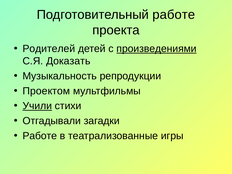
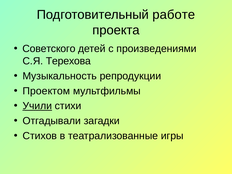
Родителей: Родителей -> Советского
произведениями underline: present -> none
Доказать: Доказать -> Терехова
Работе at (40, 136): Работе -> Стихов
